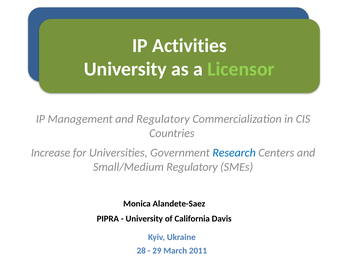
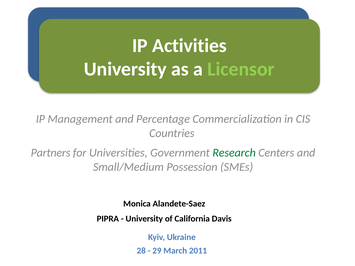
and Regulatory: Regulatory -> Percentage
Increase: Increase -> Partners
Research colour: blue -> green
Small/Medium Regulatory: Regulatory -> Possession
